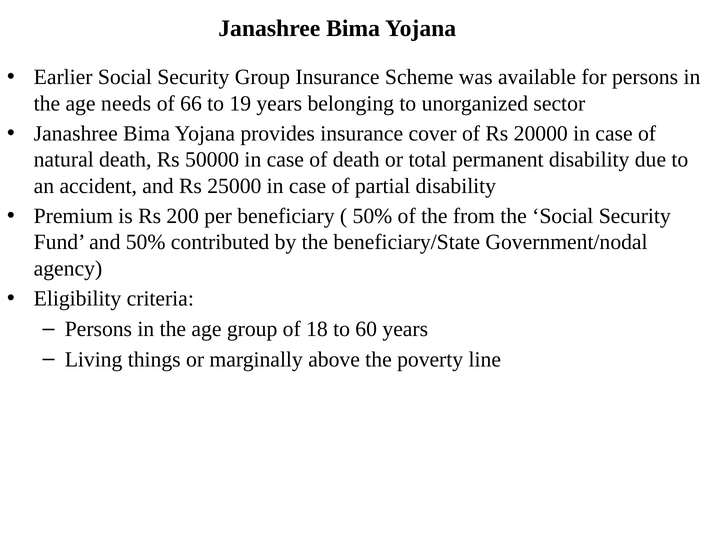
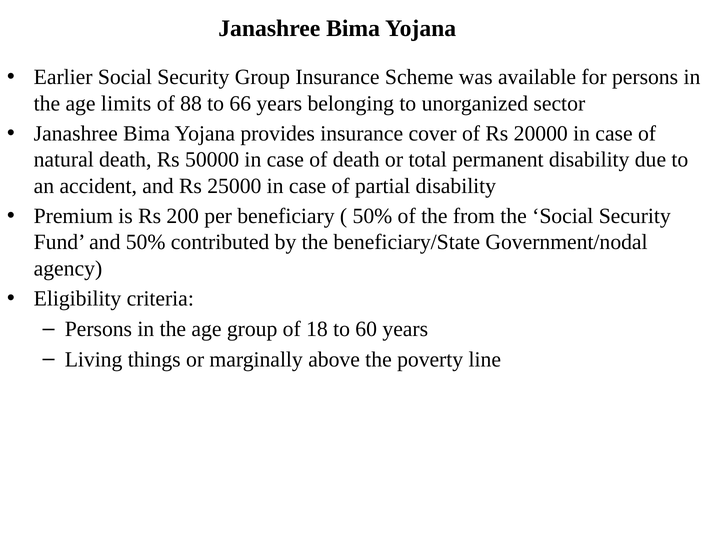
needs: needs -> limits
66: 66 -> 88
19: 19 -> 66
